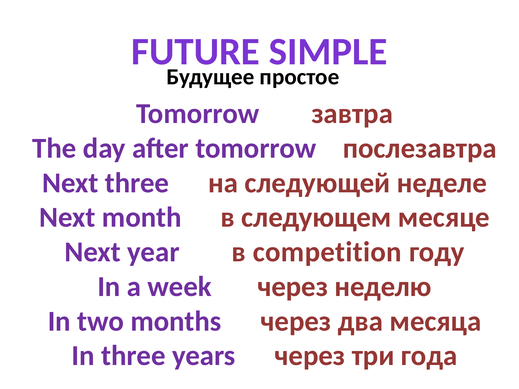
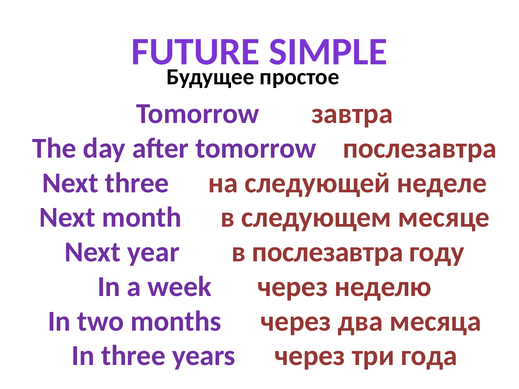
в competition: competition -> послезавтра
